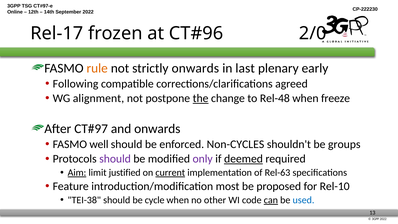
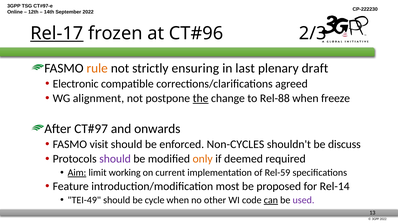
Rel-17 underline: none -> present
2/0: 2/0 -> 2/3
strictly onwards: onwards -> ensuring
early: early -> draft
Following: Following -> Electronic
Rel-48: Rel-48 -> Rel-88
well: well -> visit
groups: groups -> discuss
only colour: purple -> orange
deemed underline: present -> none
justified: justified -> working
current underline: present -> none
Rel-63: Rel-63 -> Rel-59
Rel-10: Rel-10 -> Rel-14
TEI-38: TEI-38 -> TEI-49
used colour: blue -> purple
